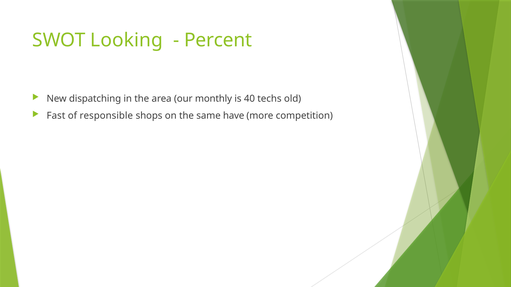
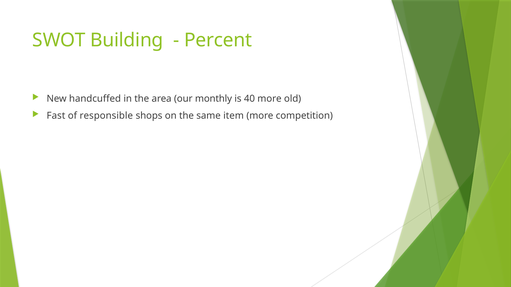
Looking: Looking -> Building
dispatching: dispatching -> handcuffed
40 techs: techs -> more
have: have -> item
